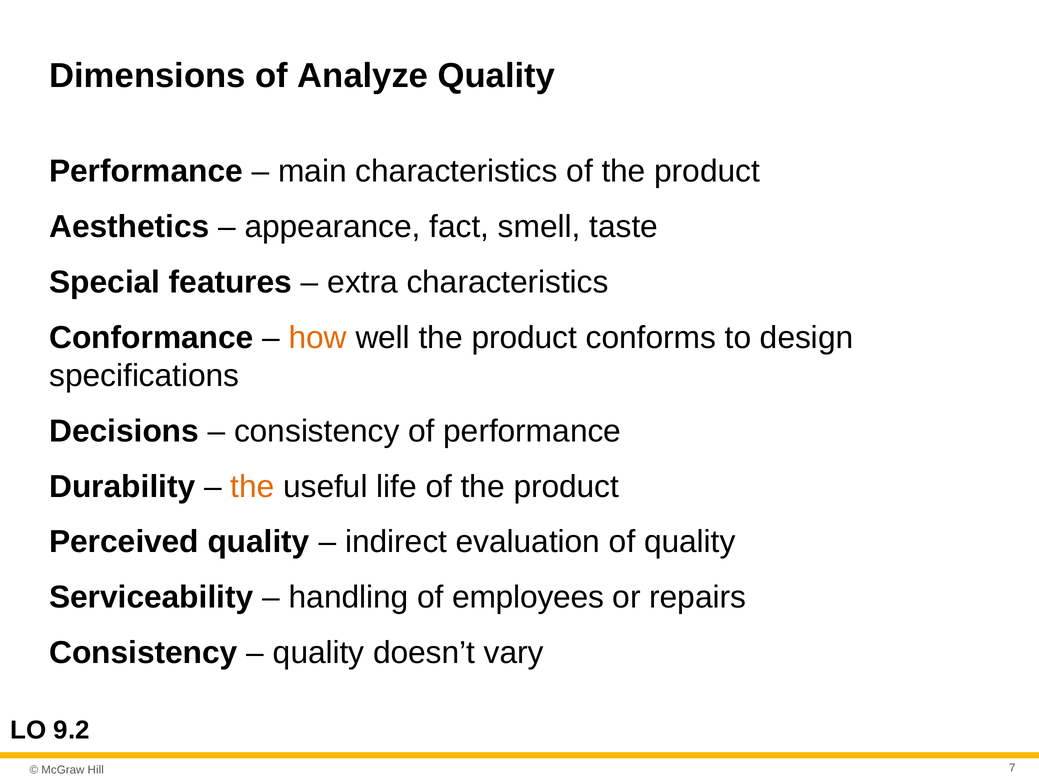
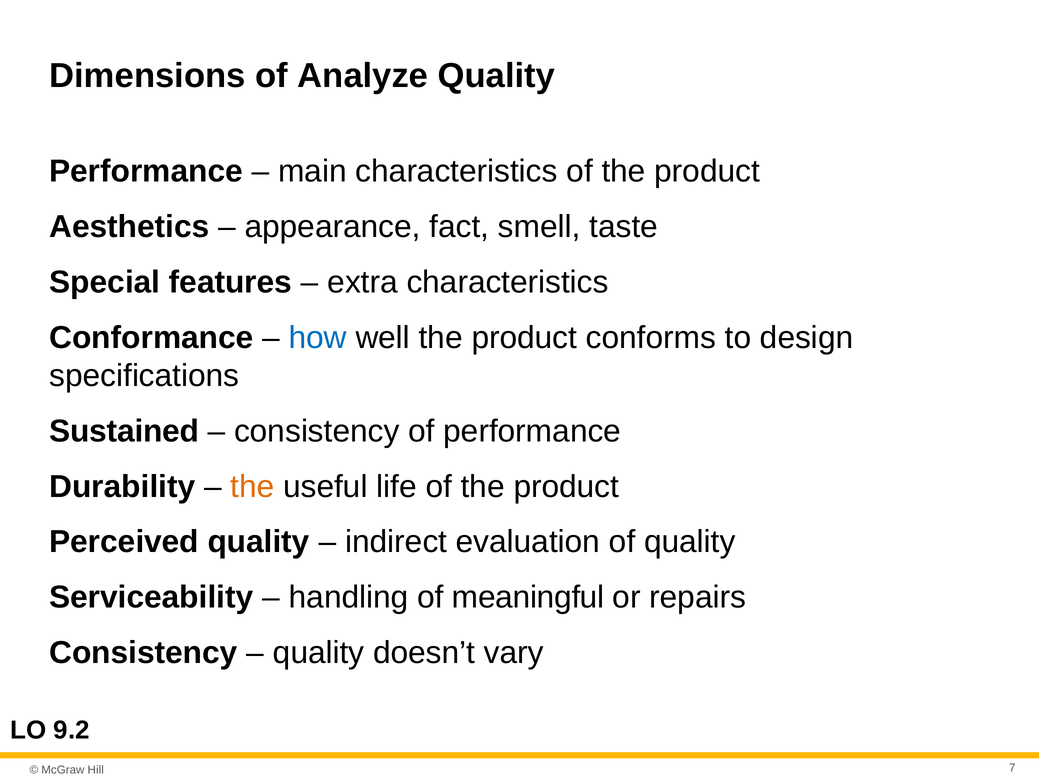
how colour: orange -> blue
Decisions: Decisions -> Sustained
employees: employees -> meaningful
